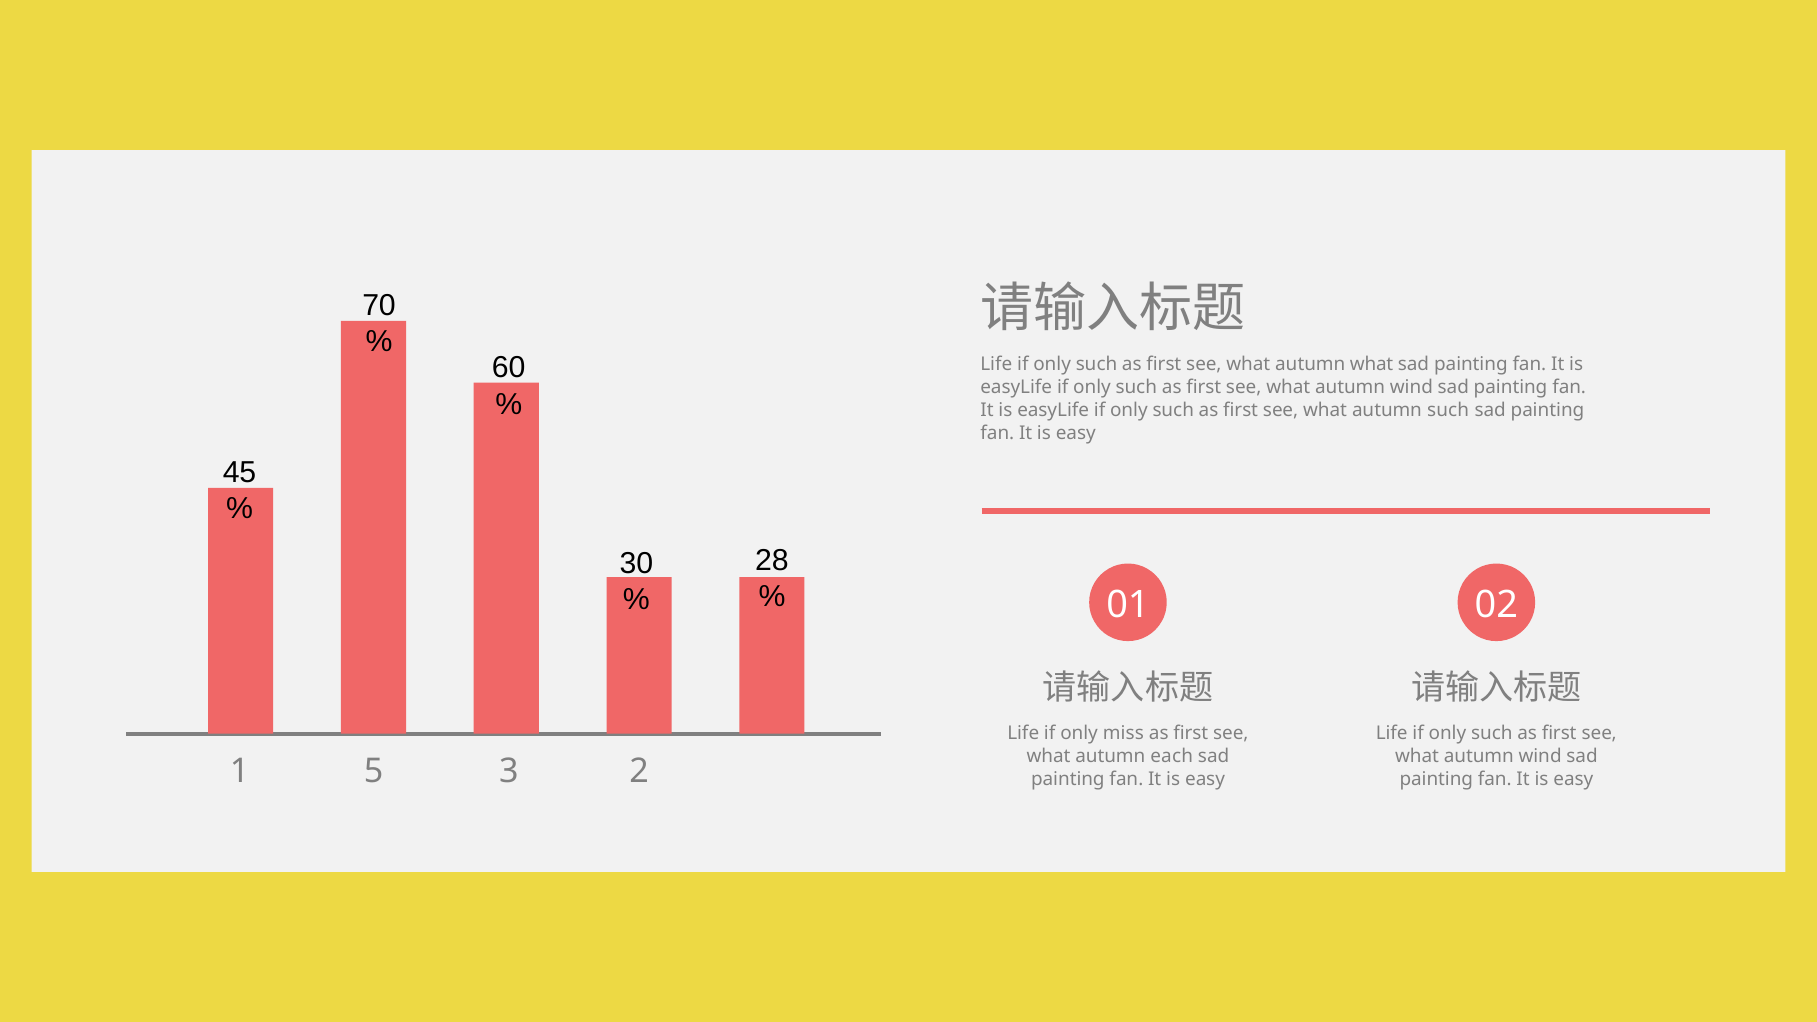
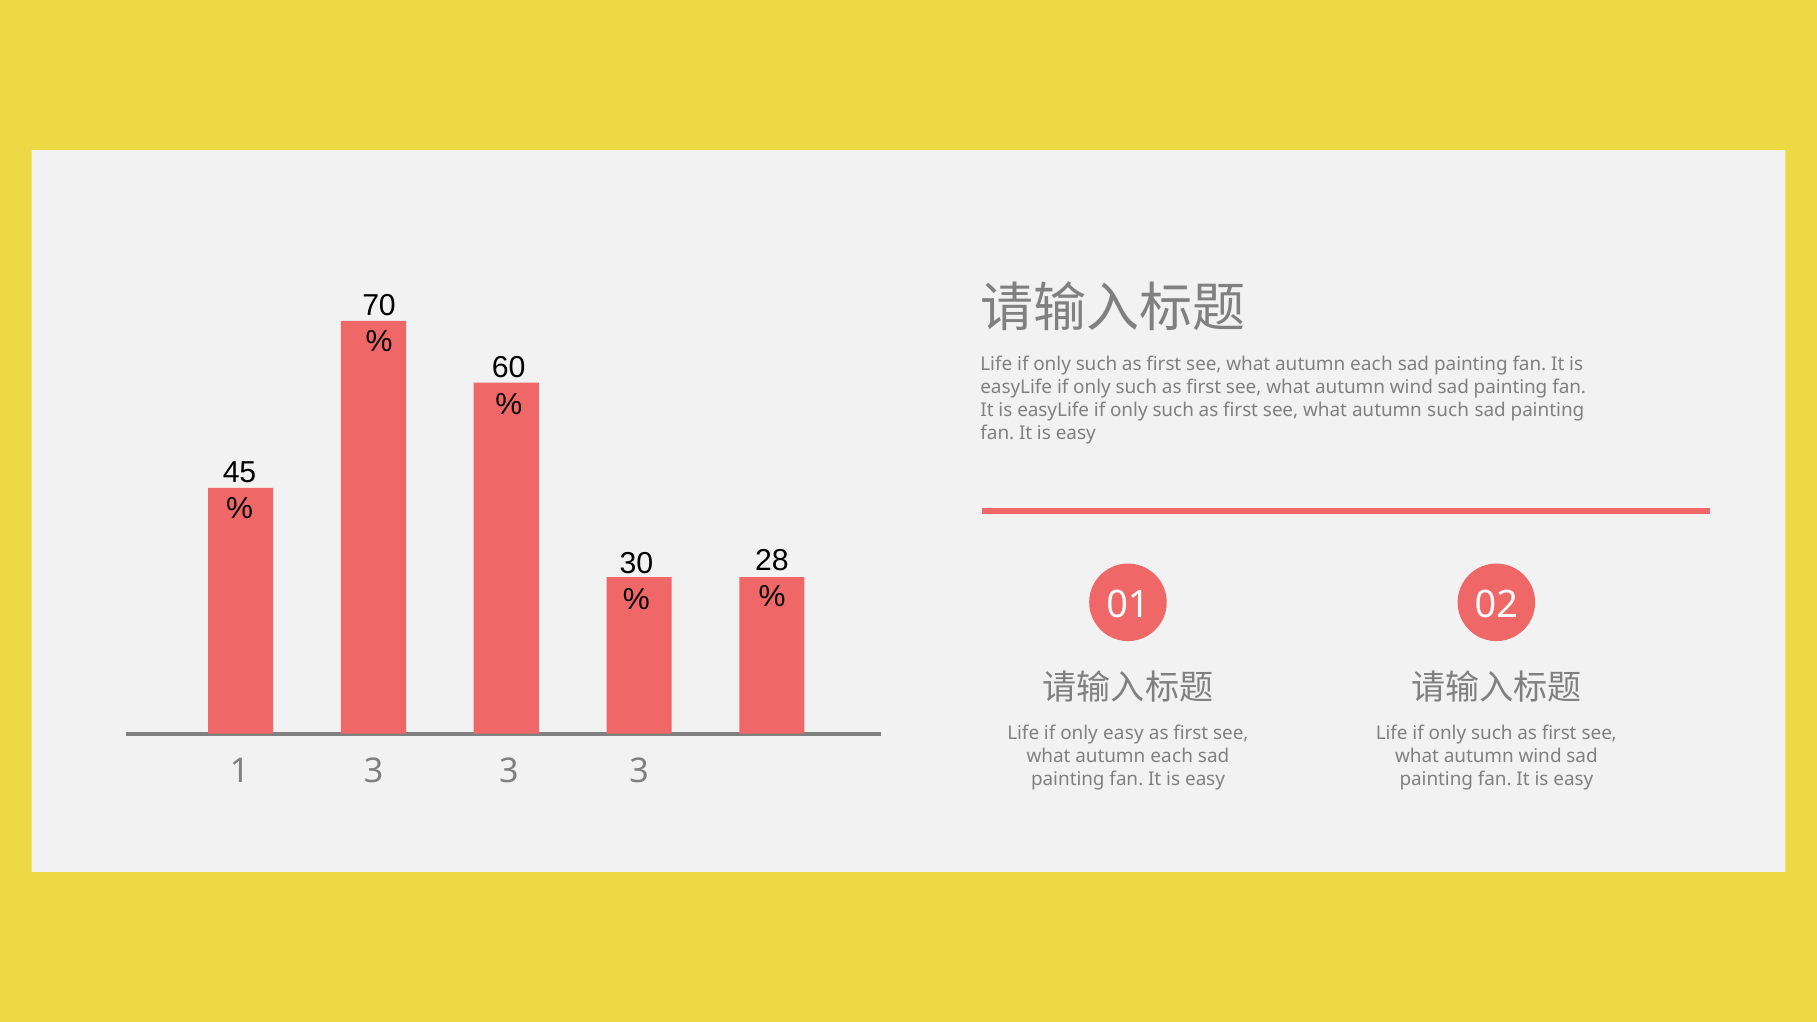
what at (1372, 365): what -> each
only miss: miss -> easy
1 5: 5 -> 3
2 at (639, 771): 2 -> 3
